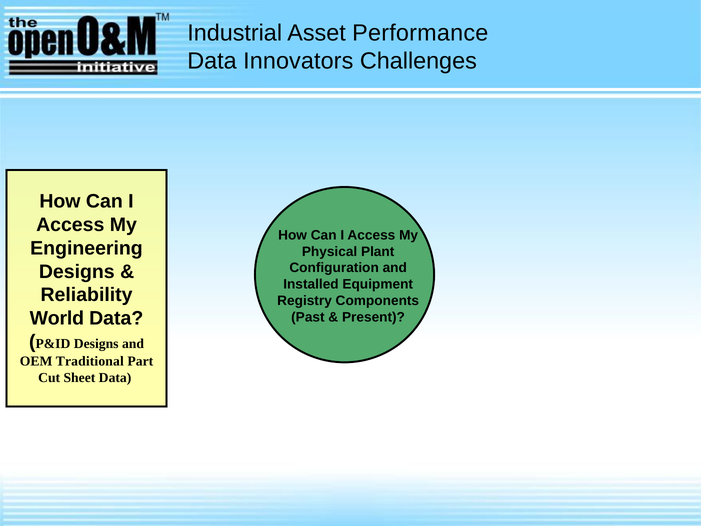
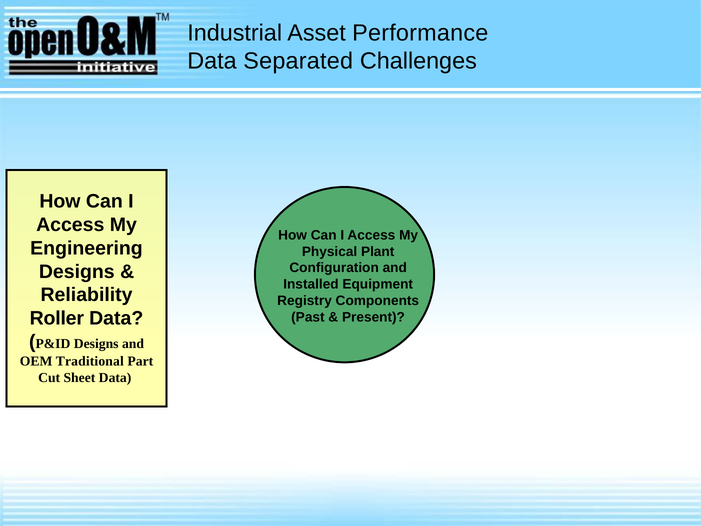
Innovators: Innovators -> Separated
World: World -> Roller
